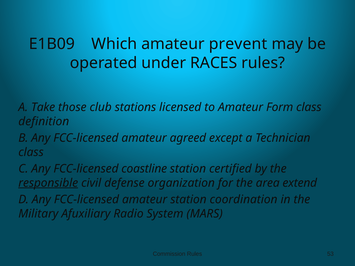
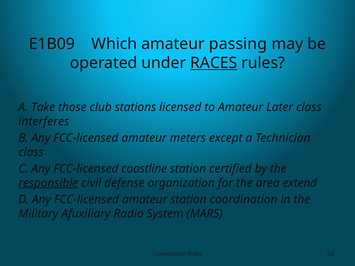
prevent: prevent -> passing
RACES underline: none -> present
Form: Form -> Later
definition: definition -> interferes
agreed: agreed -> meters
